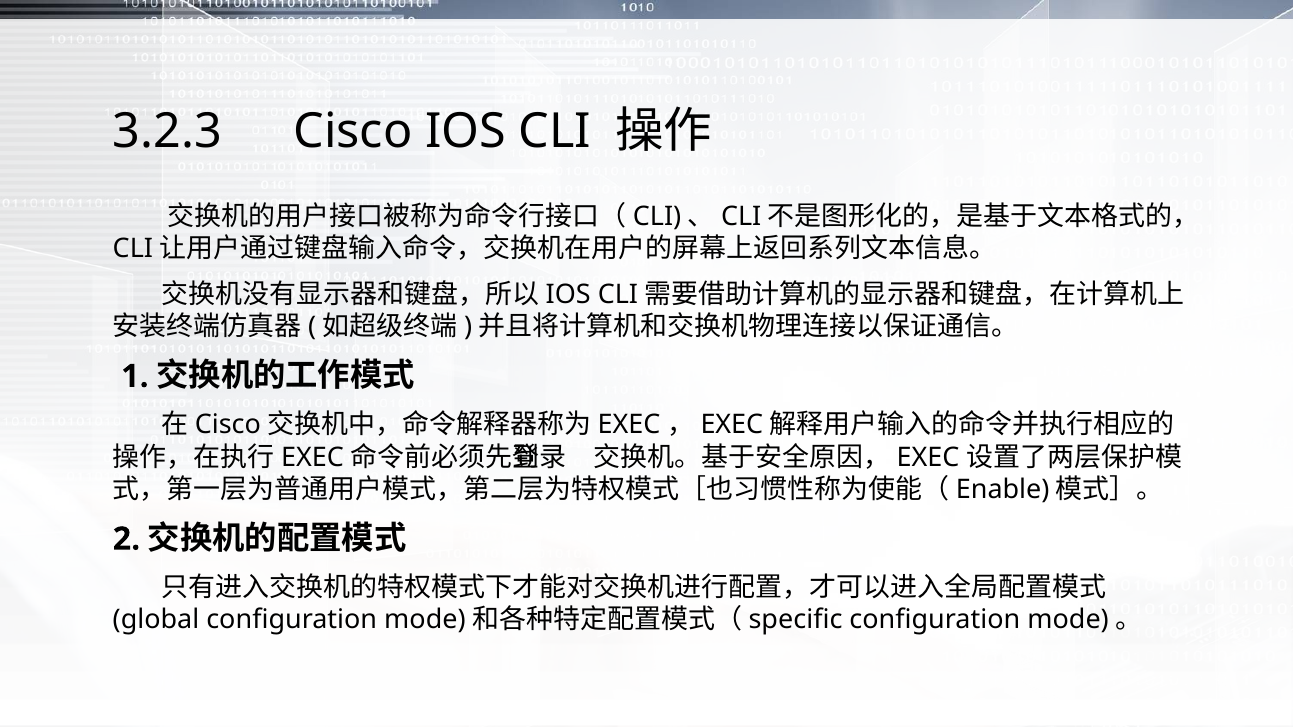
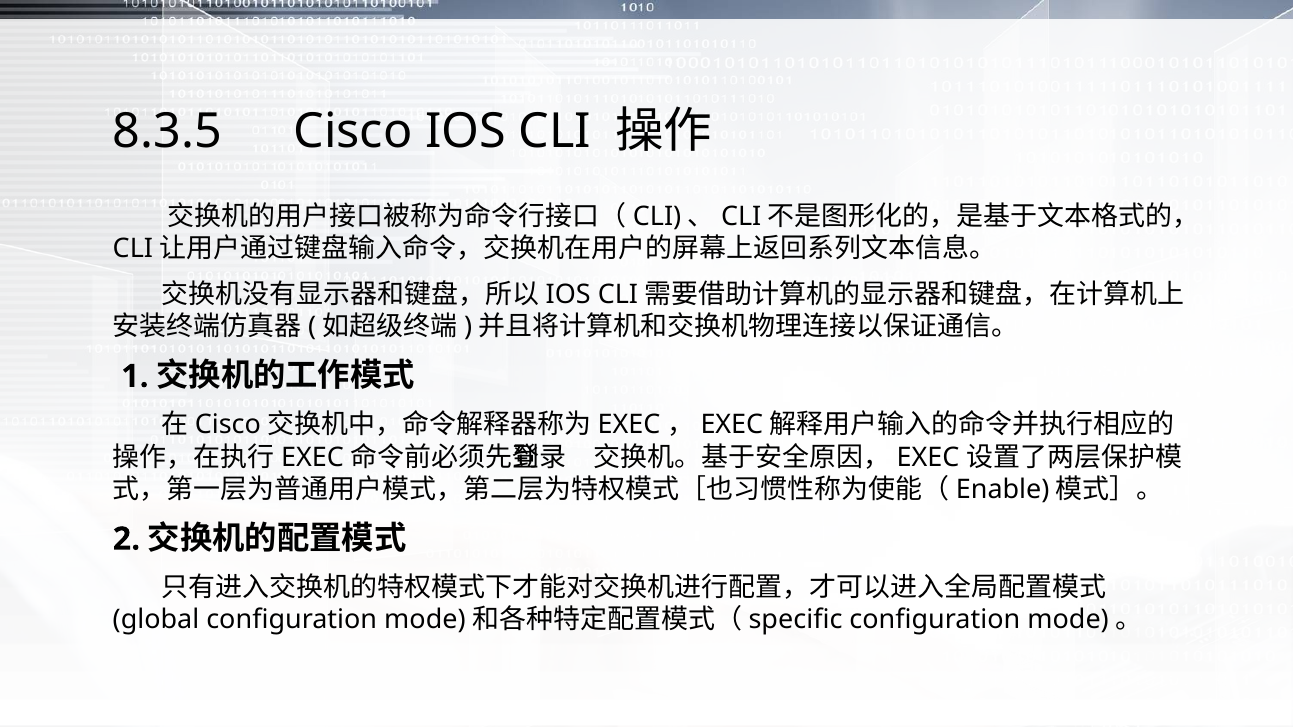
3.2.3: 3.2.3 -> 8.3.5
